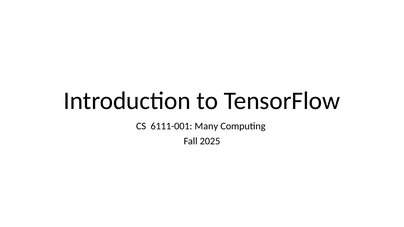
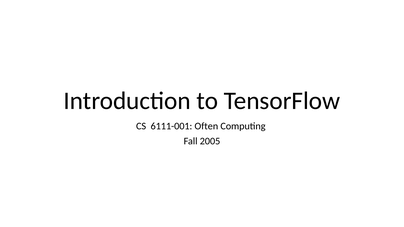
Many: Many -> Often
2025: 2025 -> 2005
